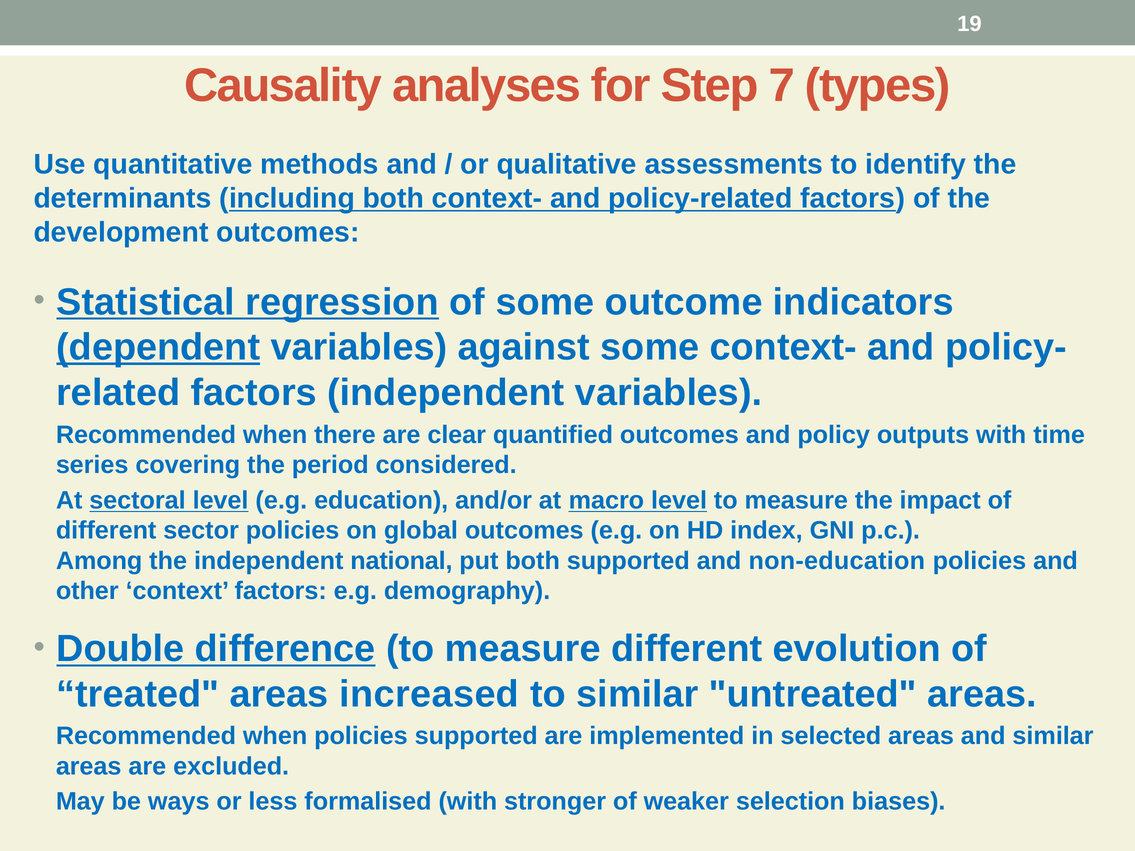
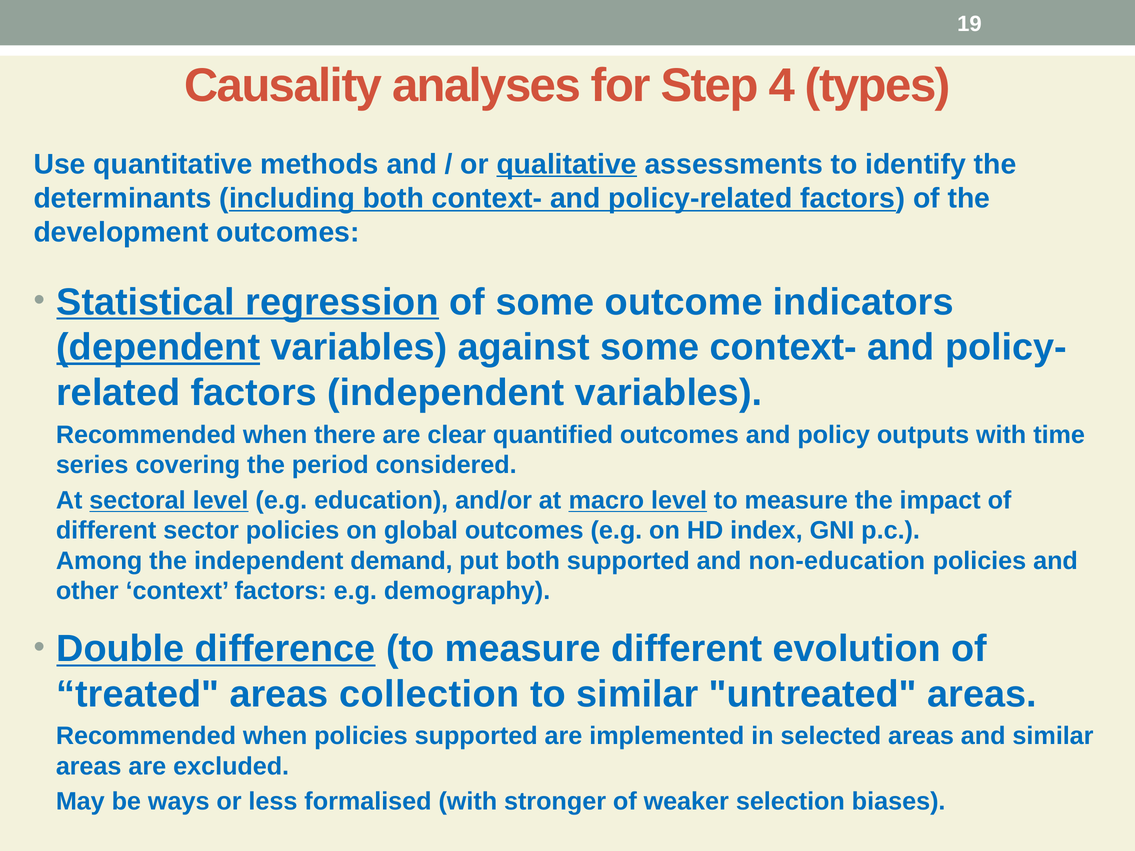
7: 7 -> 4
qualitative underline: none -> present
national: national -> demand
increased: increased -> collection
